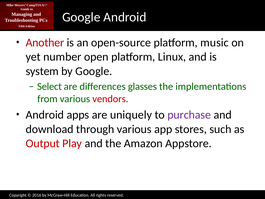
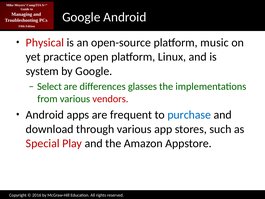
Another: Another -> Physical
number: number -> practice
uniquely: uniquely -> frequent
purchase colour: purple -> blue
Output: Output -> Special
